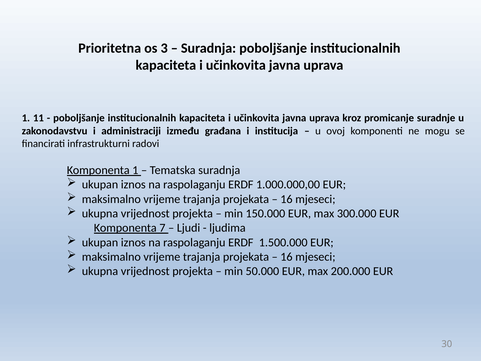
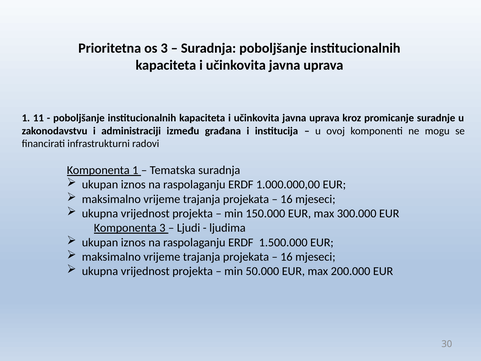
Komponenta 7: 7 -> 3
